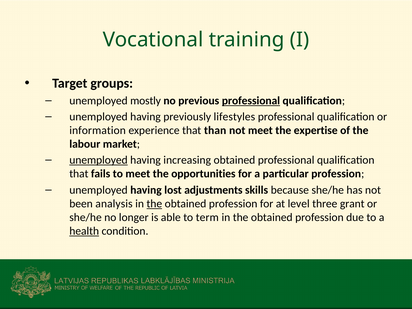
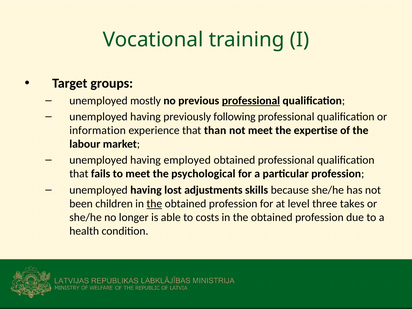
lifestyles: lifestyles -> following
unemployed at (99, 160) underline: present -> none
increasing: increasing -> employed
opportunities: opportunities -> psychological
analysis: analysis -> children
grant: grant -> takes
term: term -> costs
health underline: present -> none
